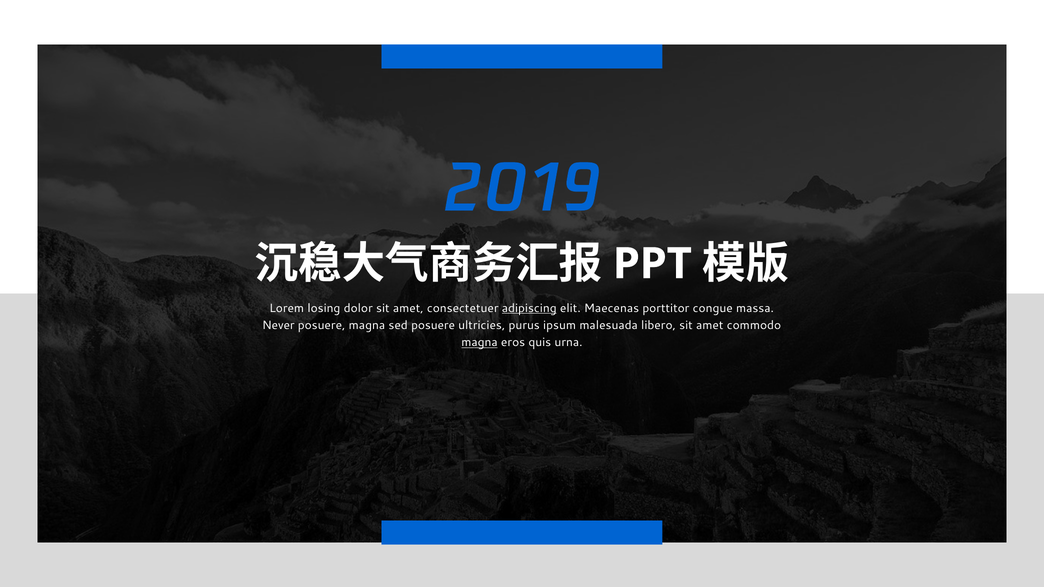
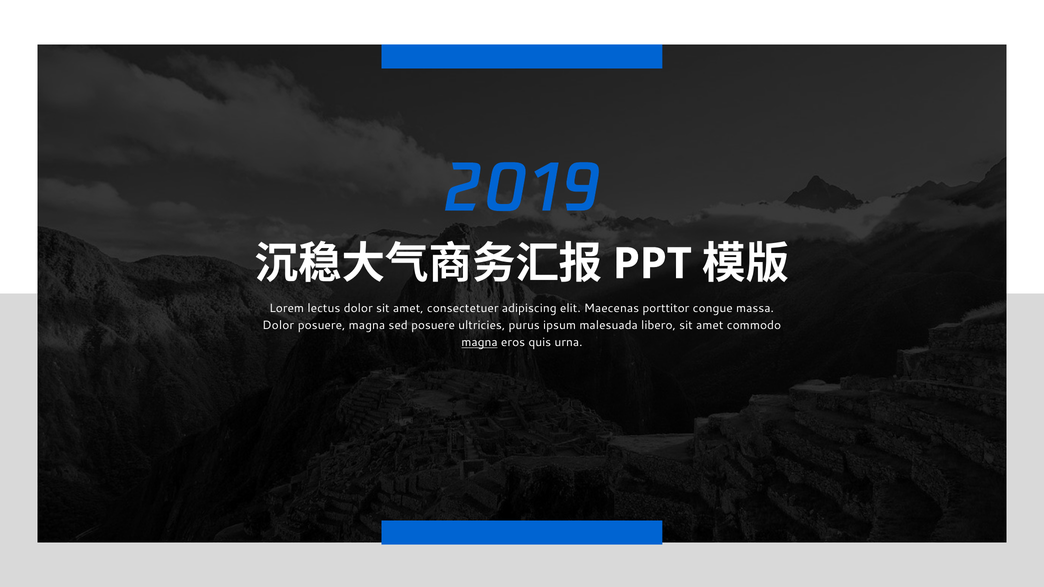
losing: losing -> lectus
adipiscing underline: present -> none
Never at (278, 325): Never -> Dolor
